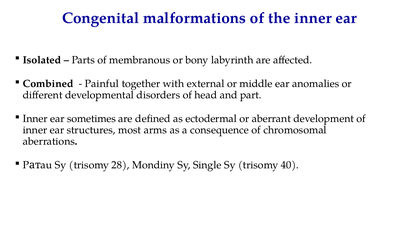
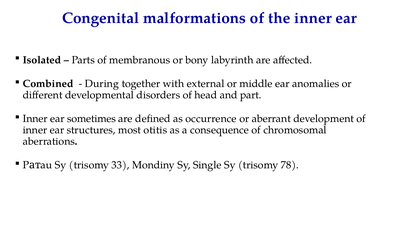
Painful: Painful -> During
ectodermal: ectodermal -> occurrence
arms: arms -> otitis
28: 28 -> 33
40: 40 -> 78
